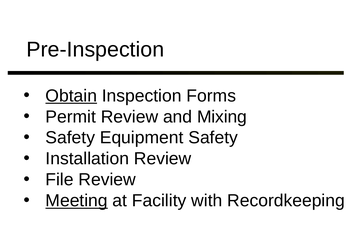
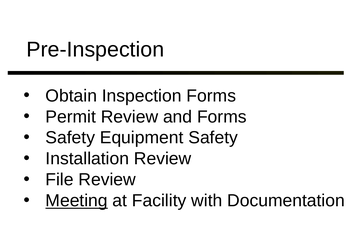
Obtain underline: present -> none
and Mixing: Mixing -> Forms
Recordkeeping: Recordkeeping -> Documentation
